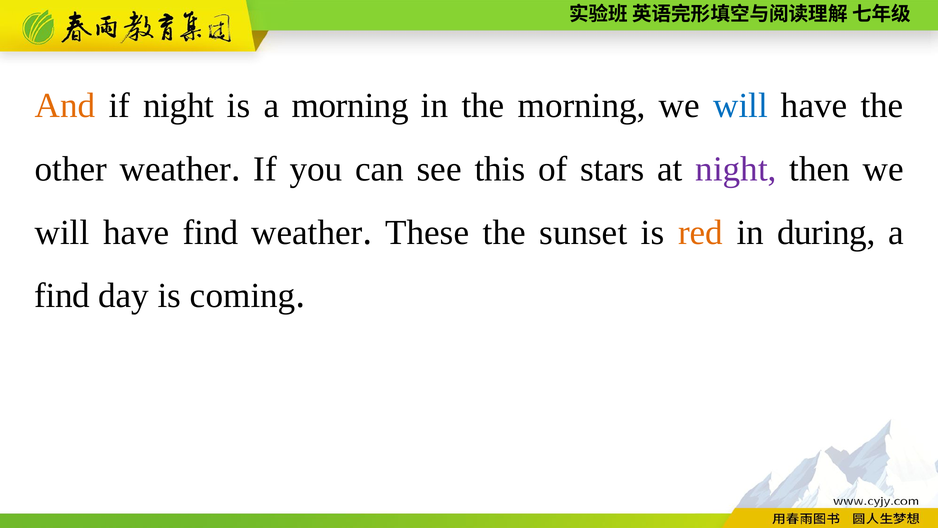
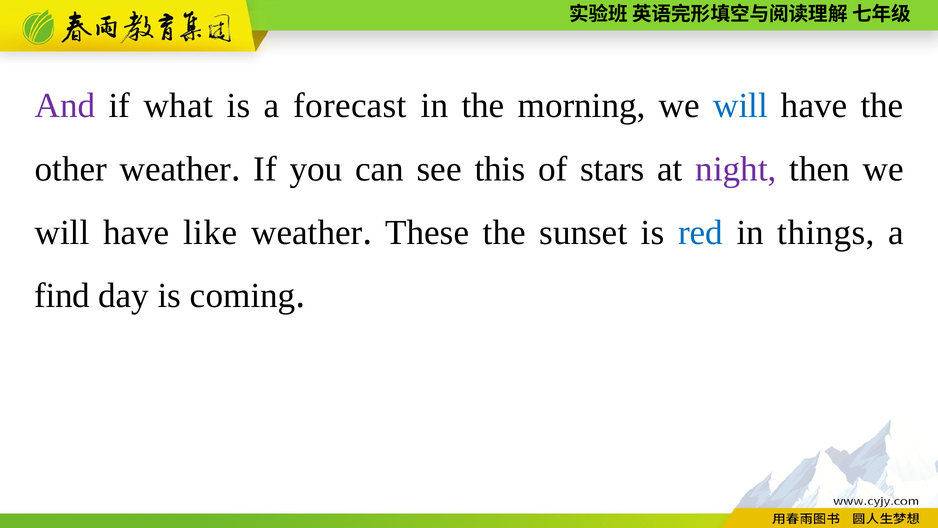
And colour: orange -> purple
if night: night -> what
a morning: morning -> forecast
have find: find -> like
red colour: orange -> blue
during: during -> things
